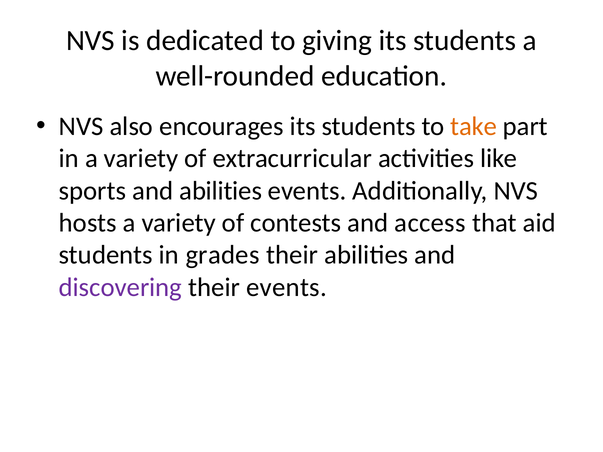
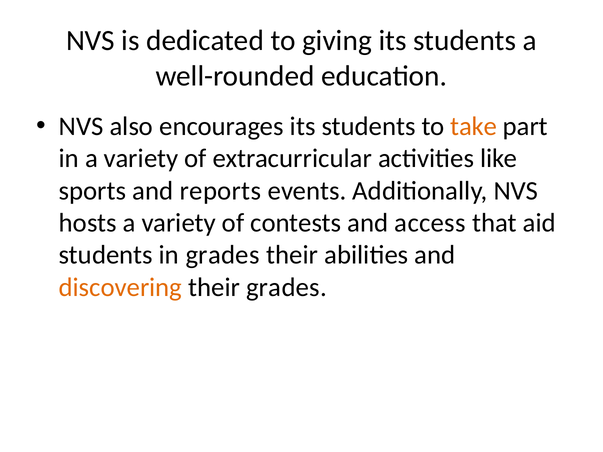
and abilities: abilities -> reports
discovering colour: purple -> orange
their events: events -> grades
